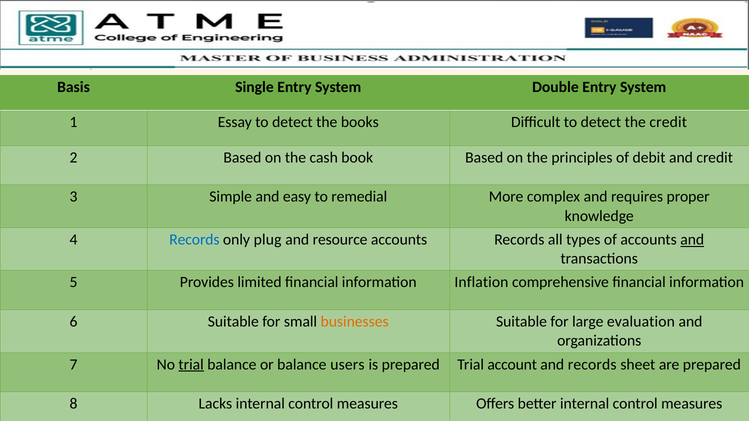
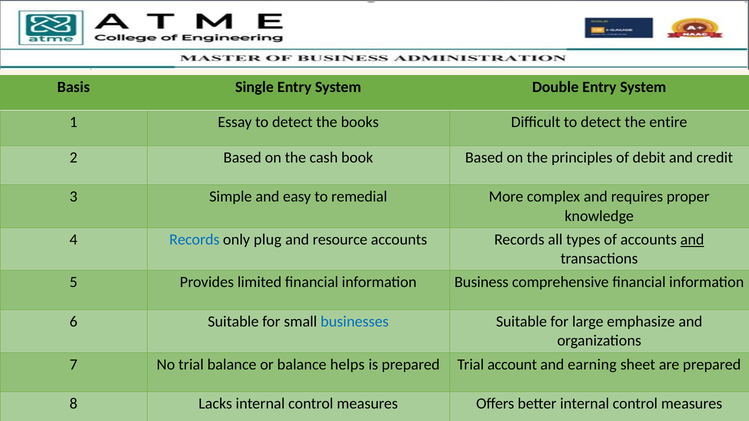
the credit: credit -> entire
Inflation: Inflation -> Business
businesses colour: orange -> blue
evaluation: evaluation -> emphasize
trial at (191, 365) underline: present -> none
users: users -> helps
and records: records -> earning
